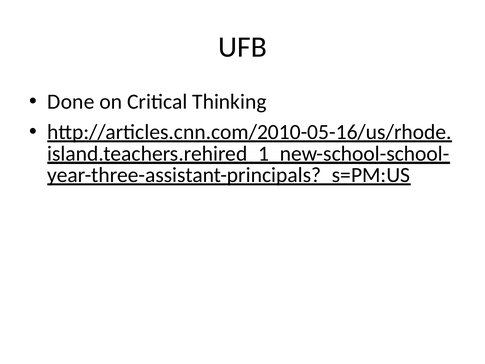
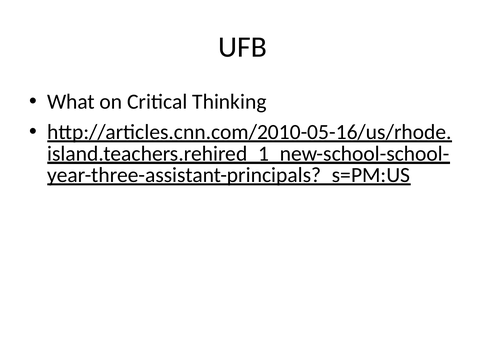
Done: Done -> What
